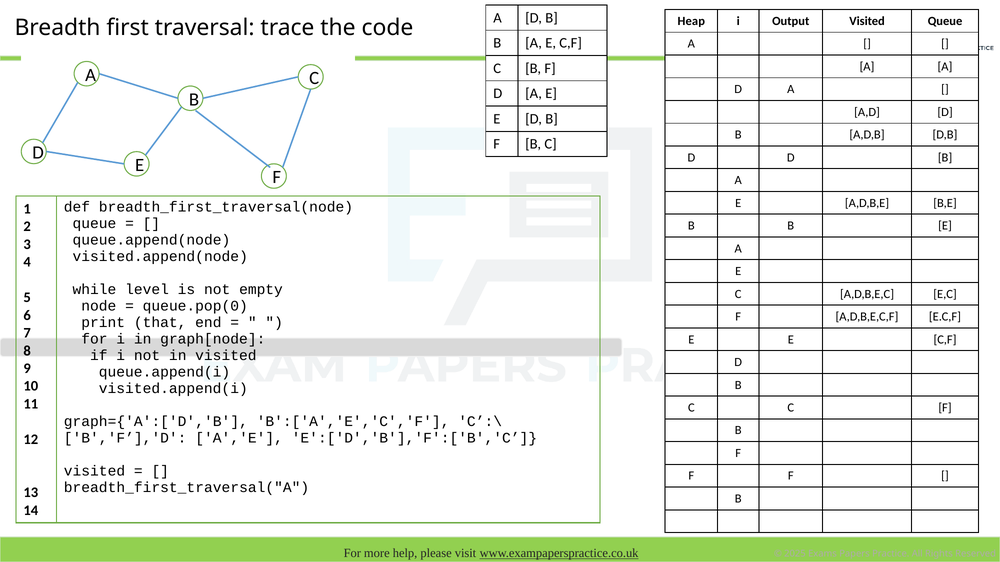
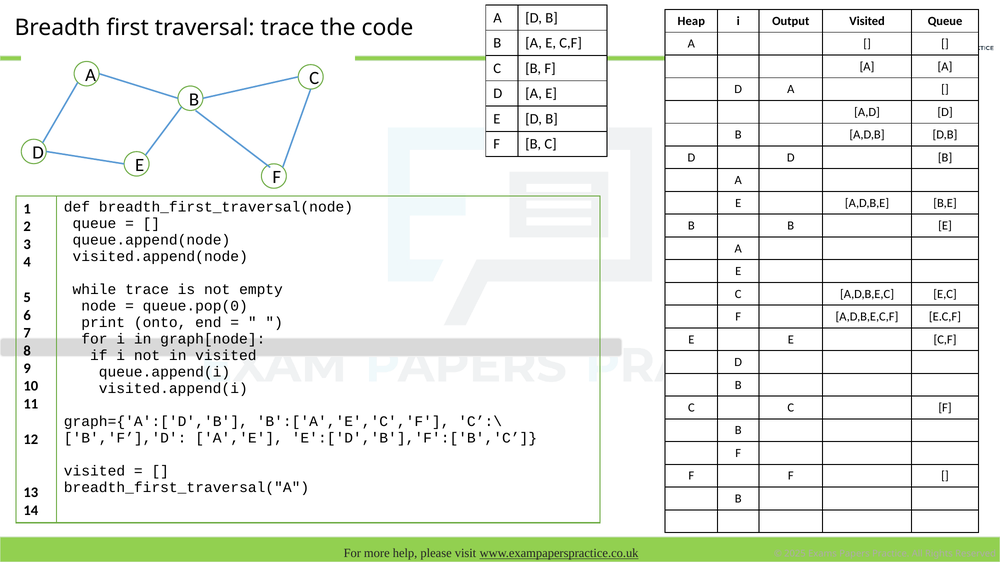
while level: level -> trace
that: that -> onto
